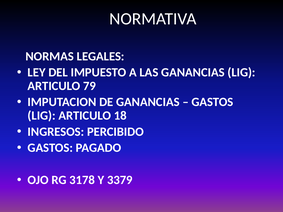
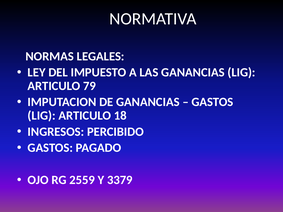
3178: 3178 -> 2559
